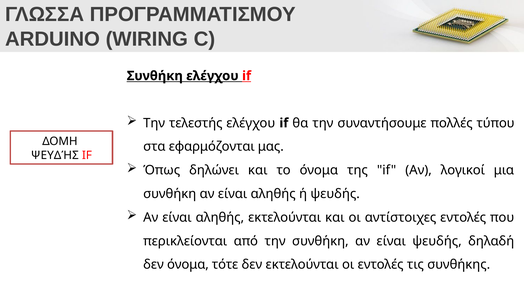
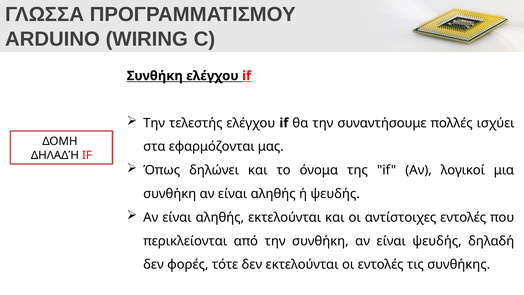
τύπου: τύπου -> ισχύει
ΨΕΥΔΉΣ at (55, 155): ΨΕΥΔΉΣ -> ΔΗΛΑΔΉ
δεν όνομα: όνομα -> φορές
